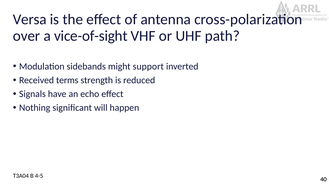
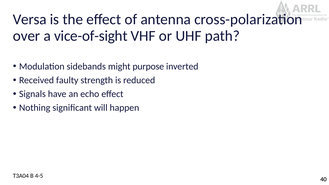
support: support -> purpose
terms: terms -> faulty
